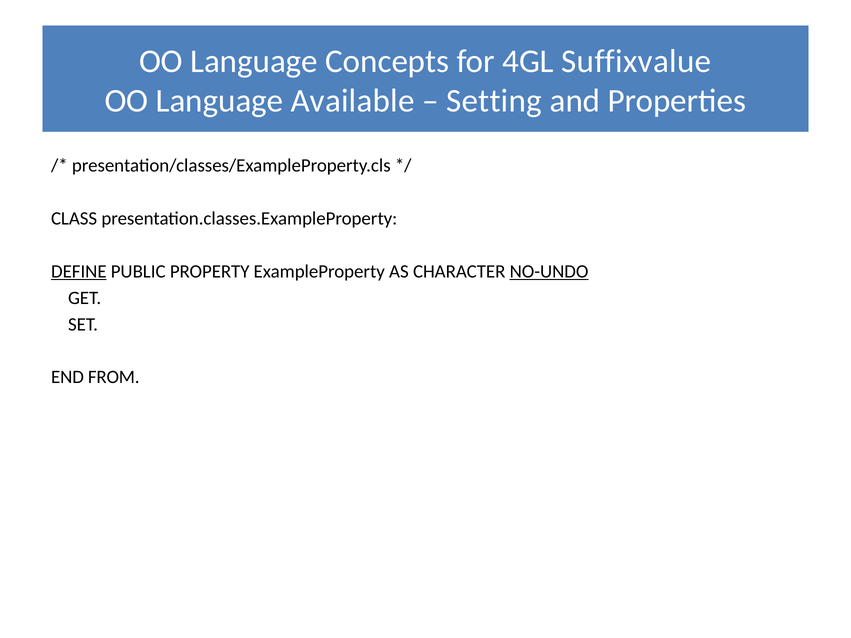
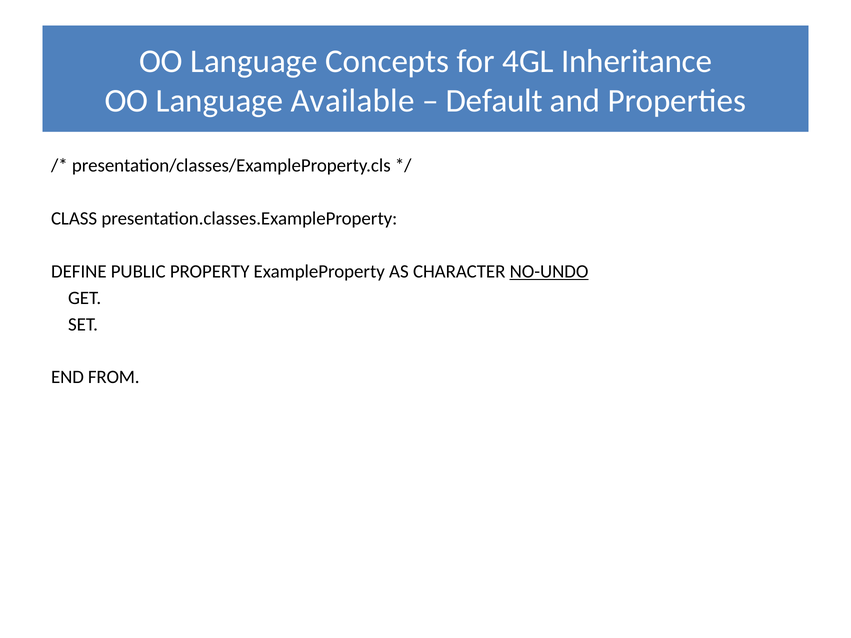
Suffixvalue: Suffixvalue -> Inheritance
Setting: Setting -> Default
DEFINE underline: present -> none
